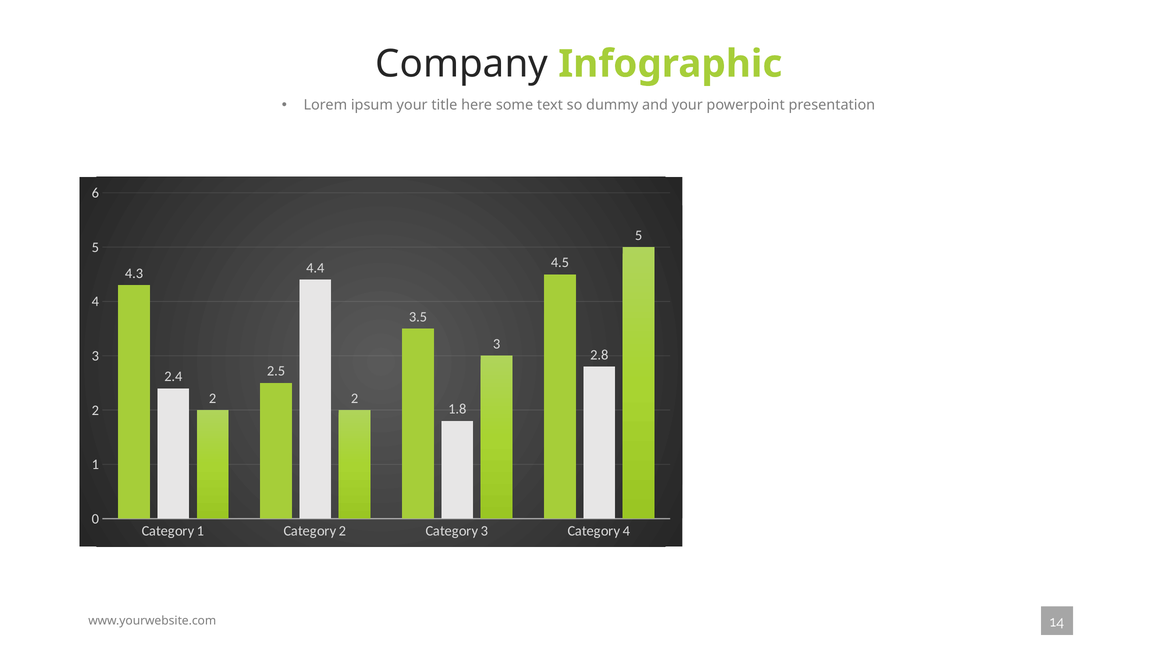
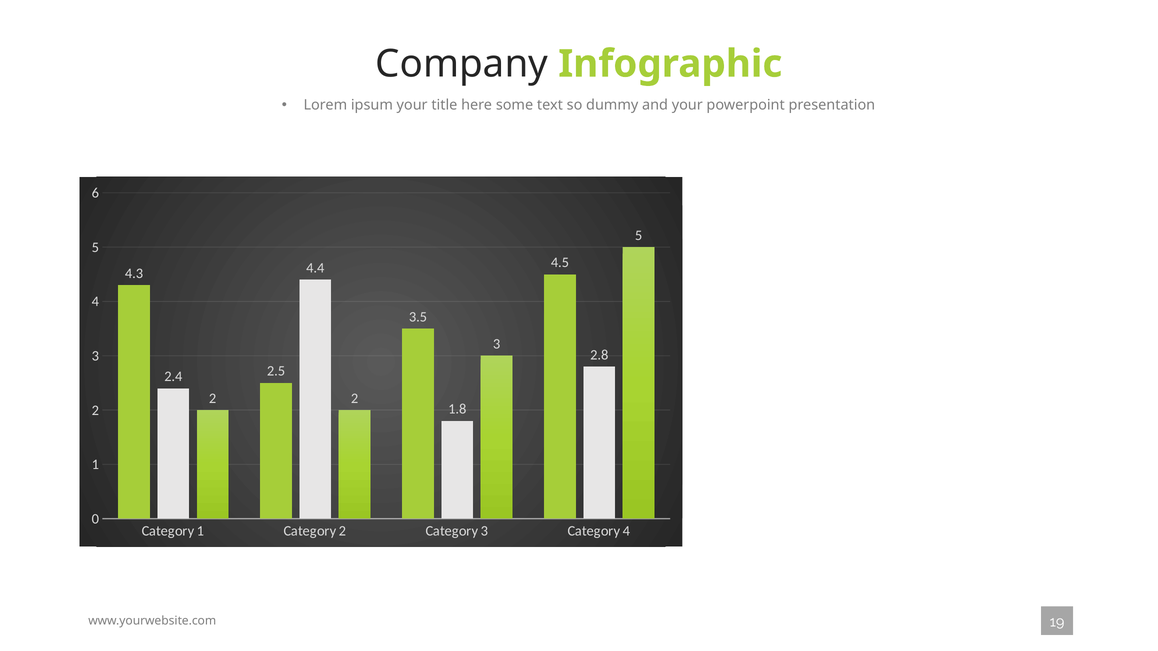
14: 14 -> 19
